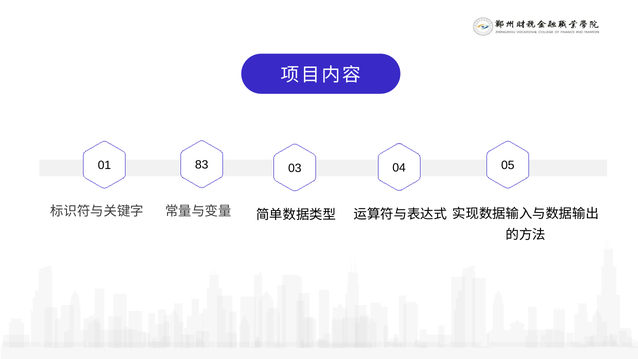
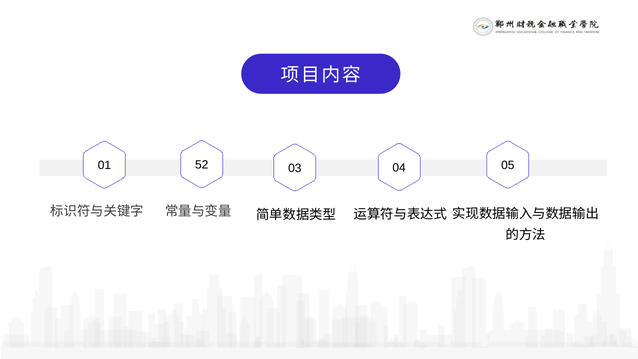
83: 83 -> 52
